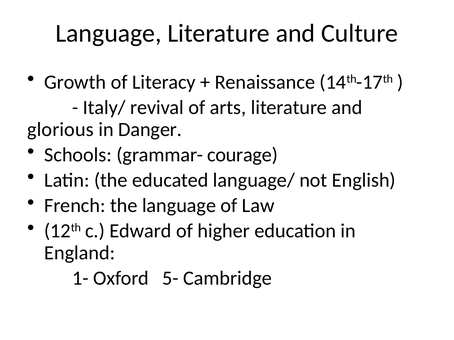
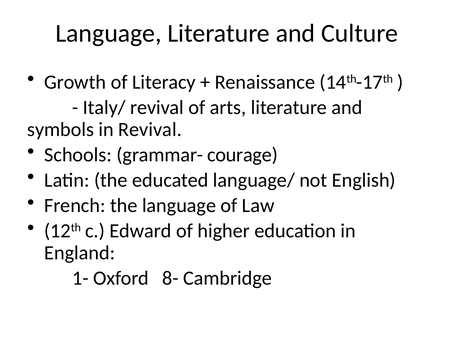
glorious: glorious -> symbols
in Danger: Danger -> Revival
5-: 5- -> 8-
